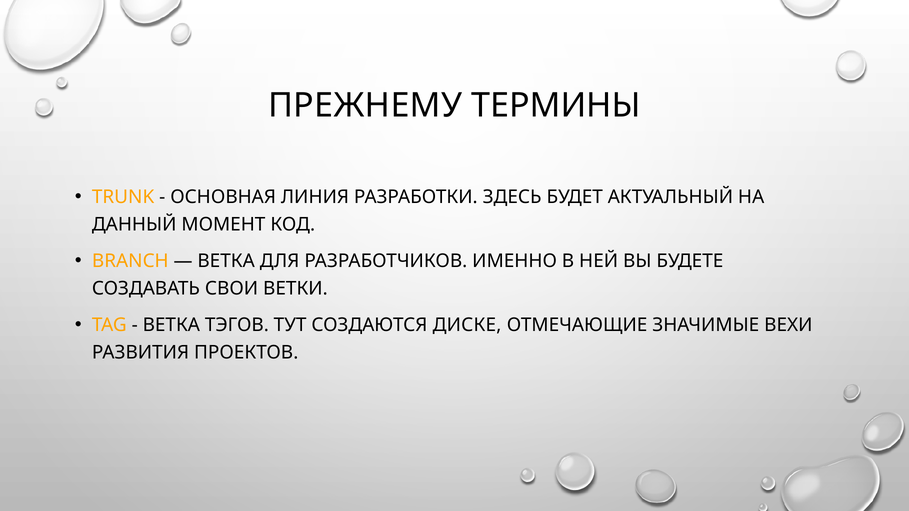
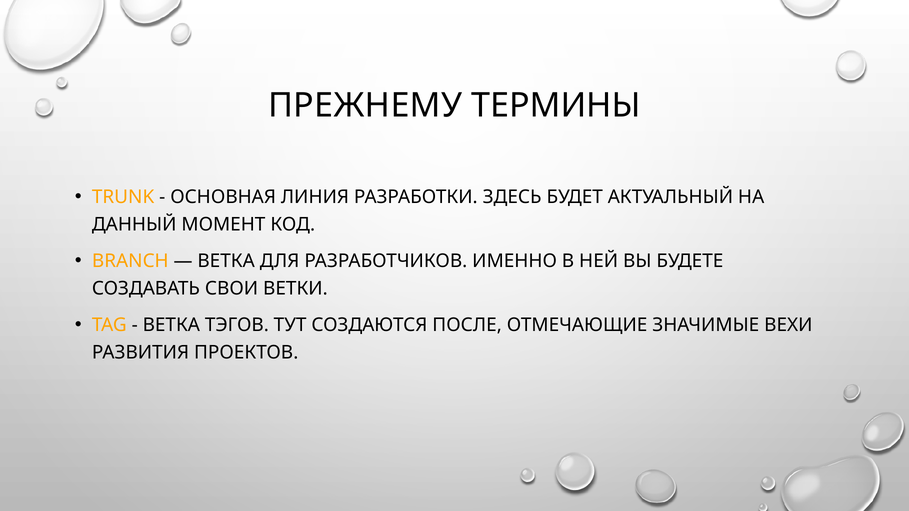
ДИСКЕ: ДИСКЕ -> ПОСЛЕ
